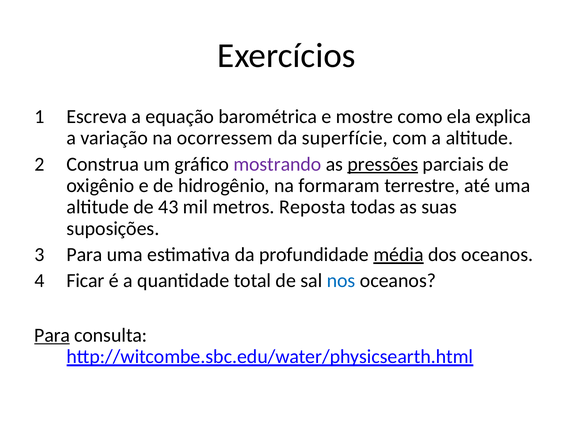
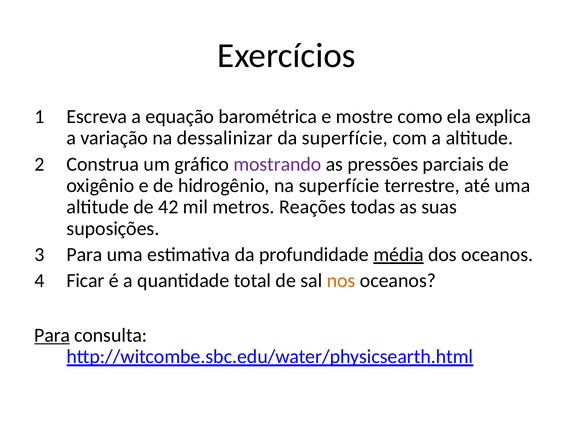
ocorressem: ocorressem -> dessalinizar
pressões underline: present -> none
na formaram: formaram -> superfície
43: 43 -> 42
Reposta: Reposta -> Reações
nos colour: blue -> orange
